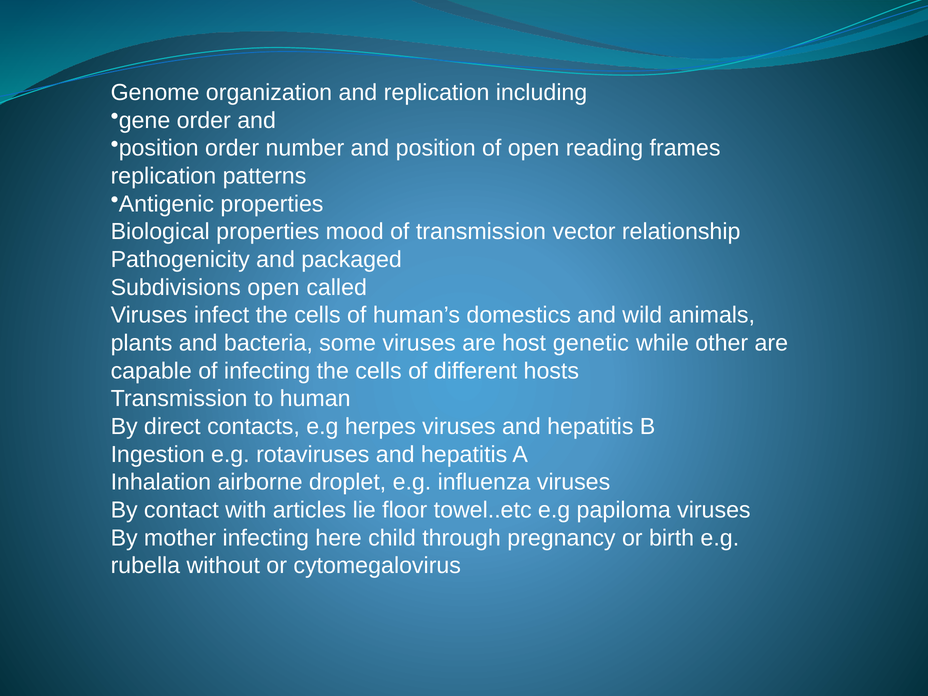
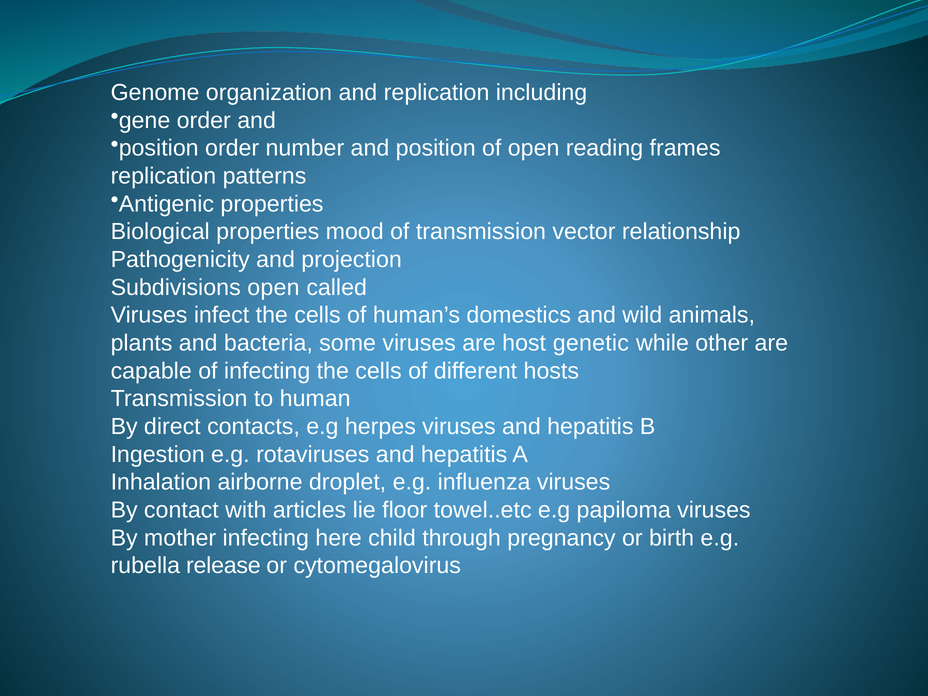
packaged: packaged -> projection
without: without -> release
